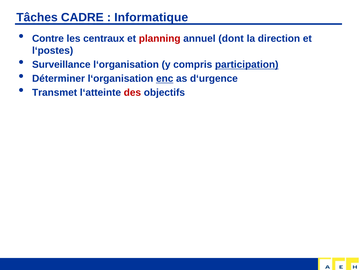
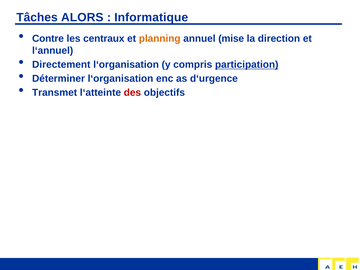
CADRE: CADRE -> ALORS
planning colour: red -> orange
dont: dont -> mise
l‘postes: l‘postes -> l‘annuel
Surveillance: Surveillance -> Directement
enc underline: present -> none
